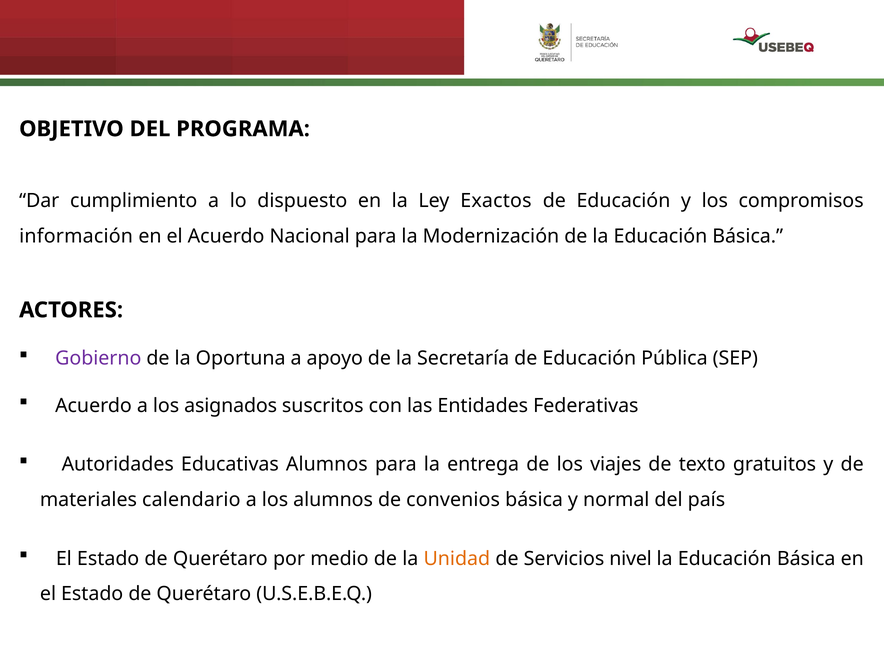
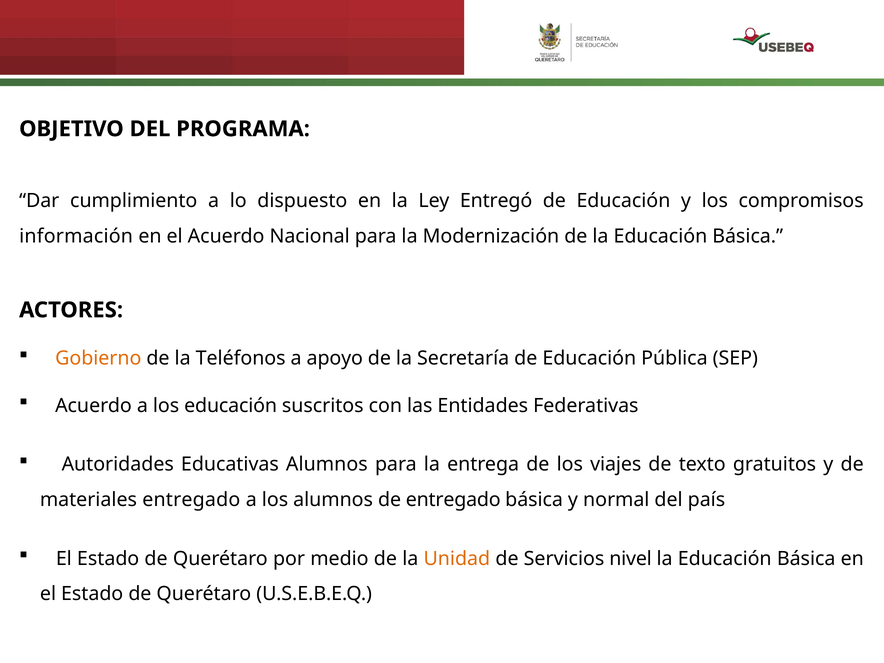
Exactos: Exactos -> Entregó
Gobierno colour: purple -> orange
Oportuna: Oportuna -> Teléfonos
los asignados: asignados -> educación
materiales calendario: calendario -> entregado
de convenios: convenios -> entregado
